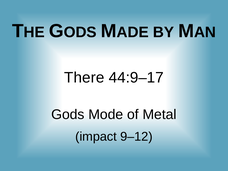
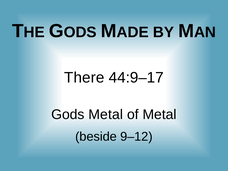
Gods Mode: Mode -> Metal
impact: impact -> beside
